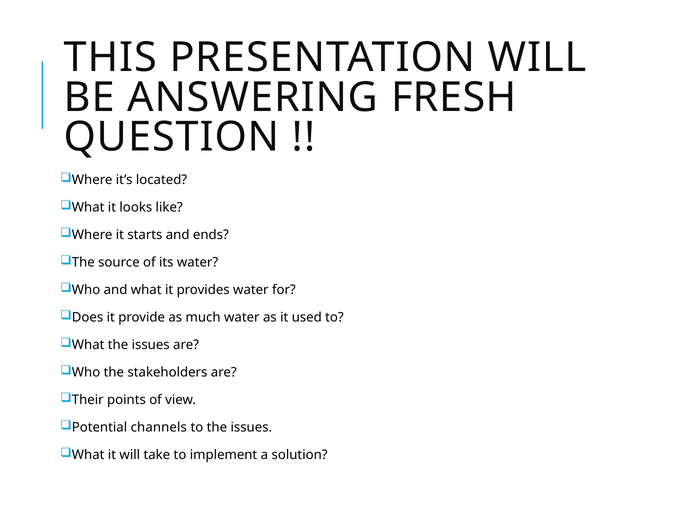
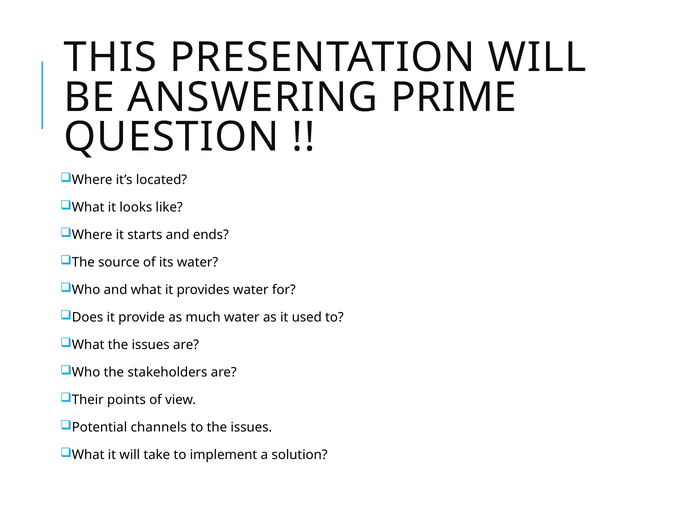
FRESH: FRESH -> PRIME
